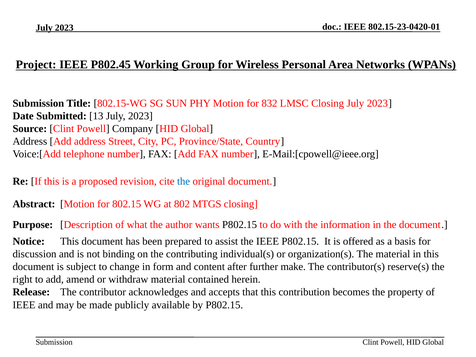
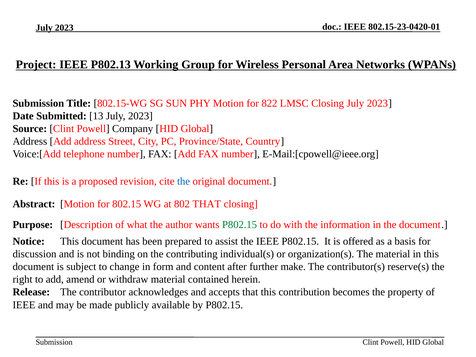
P802.45: P802.45 -> P802.13
832: 832 -> 822
802 MTGS: MTGS -> THAT
P802.15 at (240, 225) colour: black -> green
